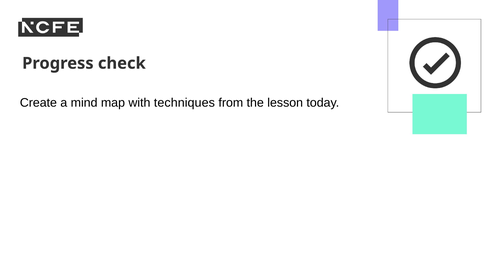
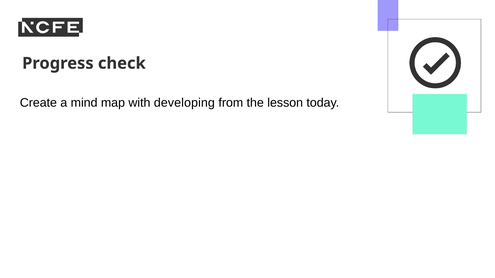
techniques: techniques -> developing
